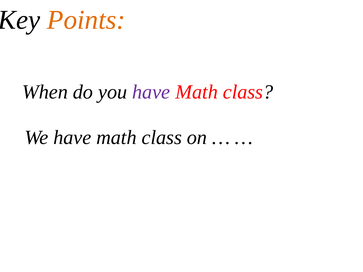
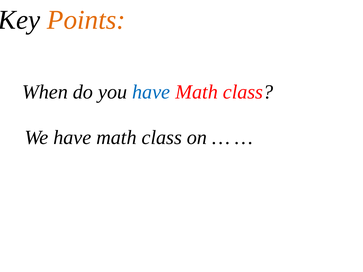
have at (151, 92) colour: purple -> blue
